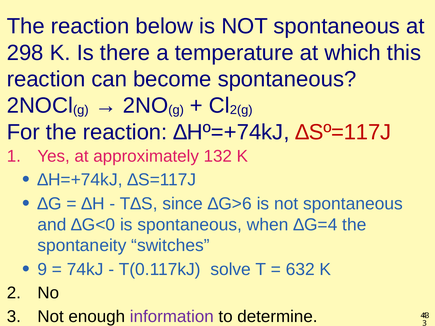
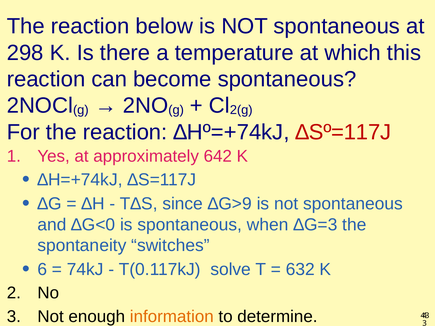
132: 132 -> 642
∆G>6: ∆G>6 -> ∆G>9
∆G=4: ∆G=4 -> ∆G=3
9: 9 -> 6
information colour: purple -> orange
